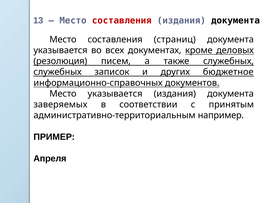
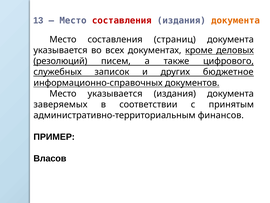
документа at (236, 20) colour: black -> orange
резолюция: резолюция -> резолюций
также служебных: служебных -> цифрового
например: например -> финансов
Апреля: Апреля -> Власов
